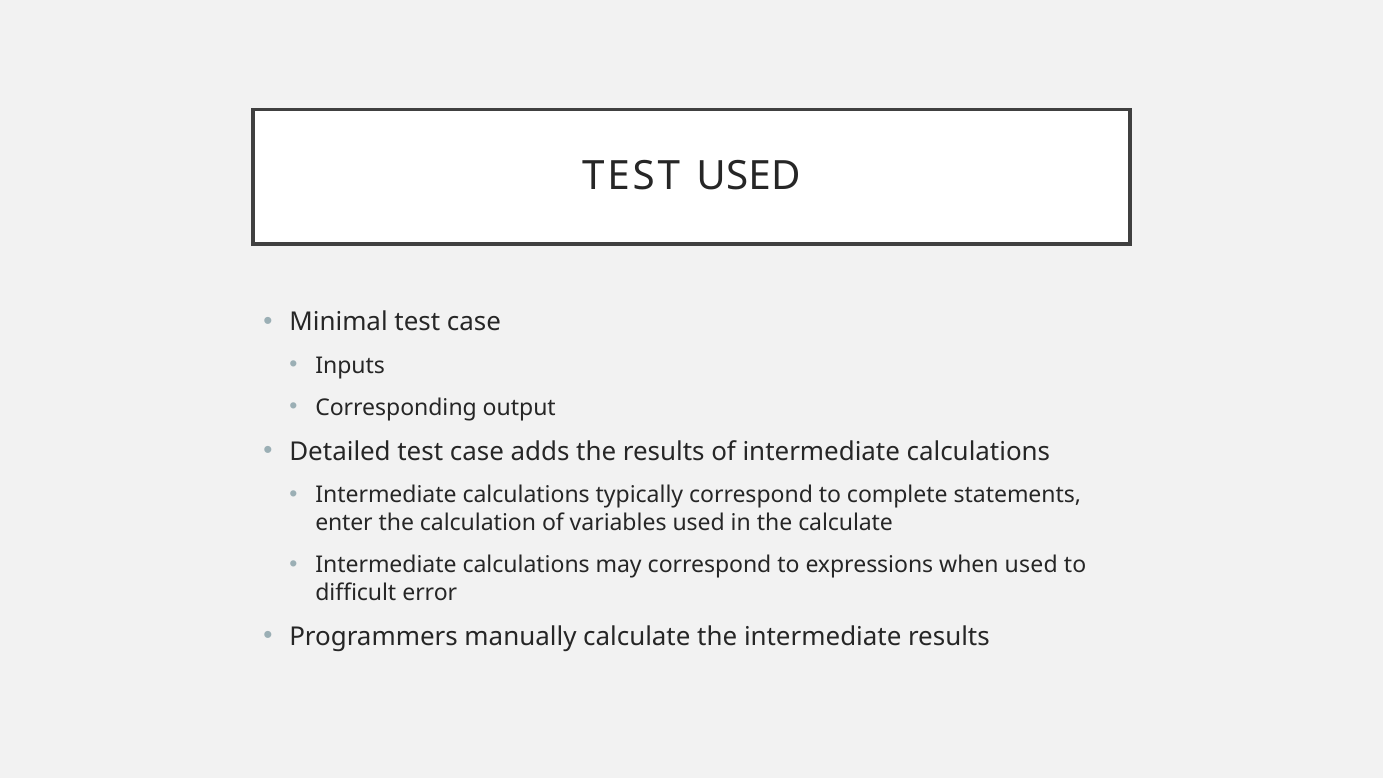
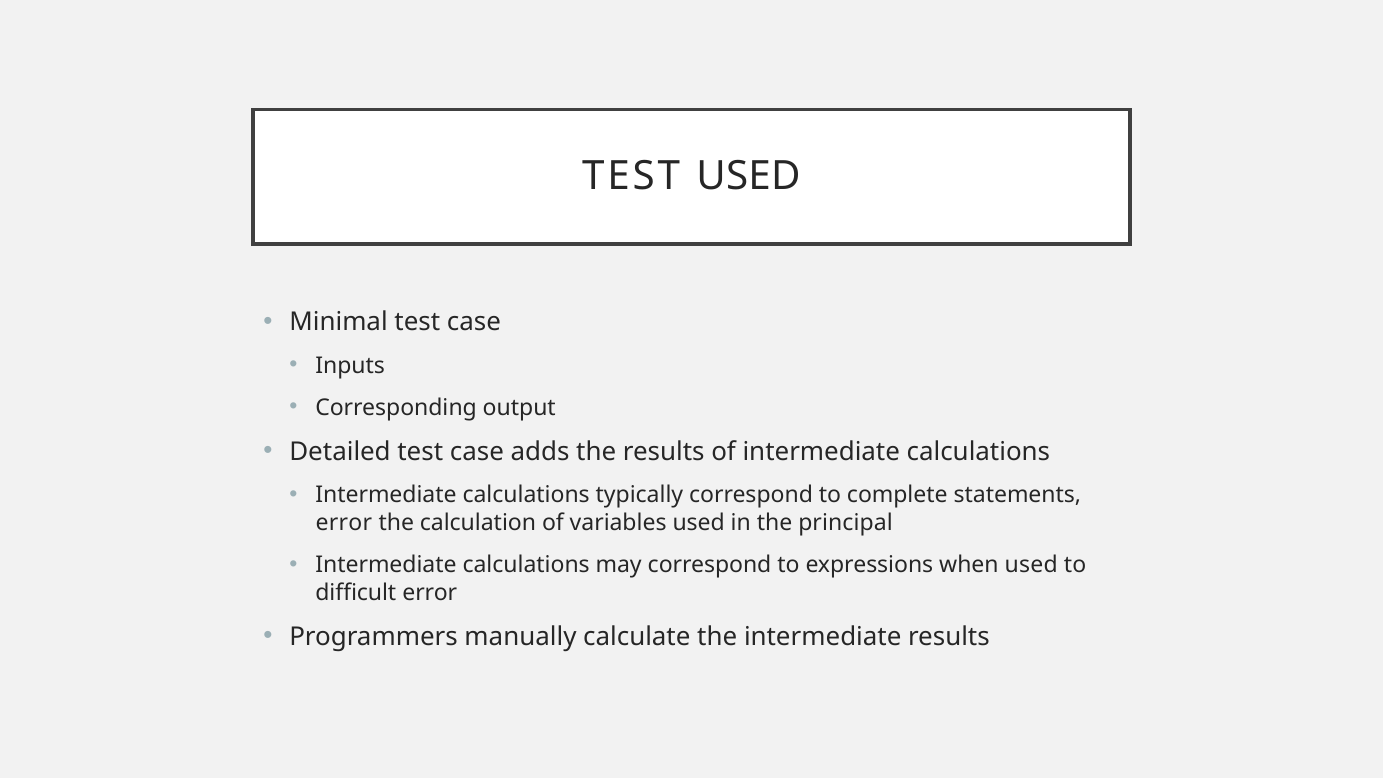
enter at (344, 523): enter -> error
the calculate: calculate -> principal
